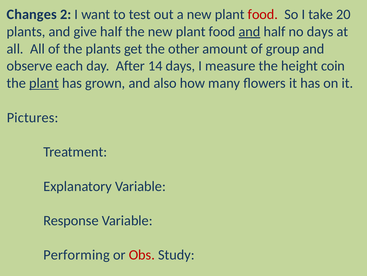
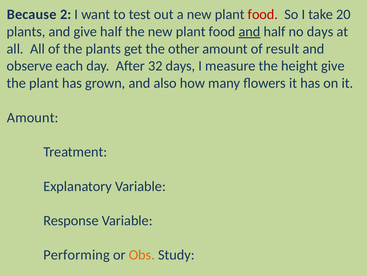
Changes: Changes -> Because
group: group -> result
14: 14 -> 32
height coin: coin -> give
plant at (44, 83) underline: present -> none
Pictures at (33, 117): Pictures -> Amount
Obs colour: red -> orange
